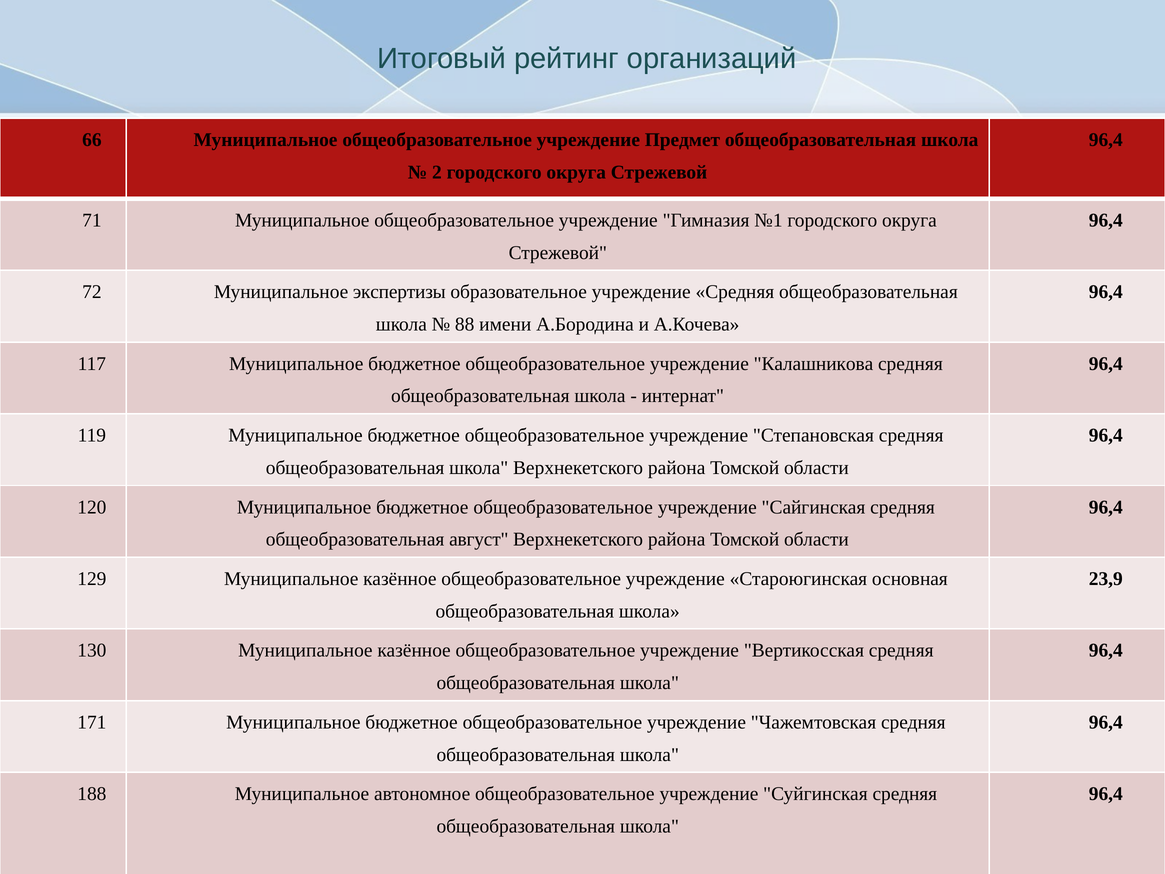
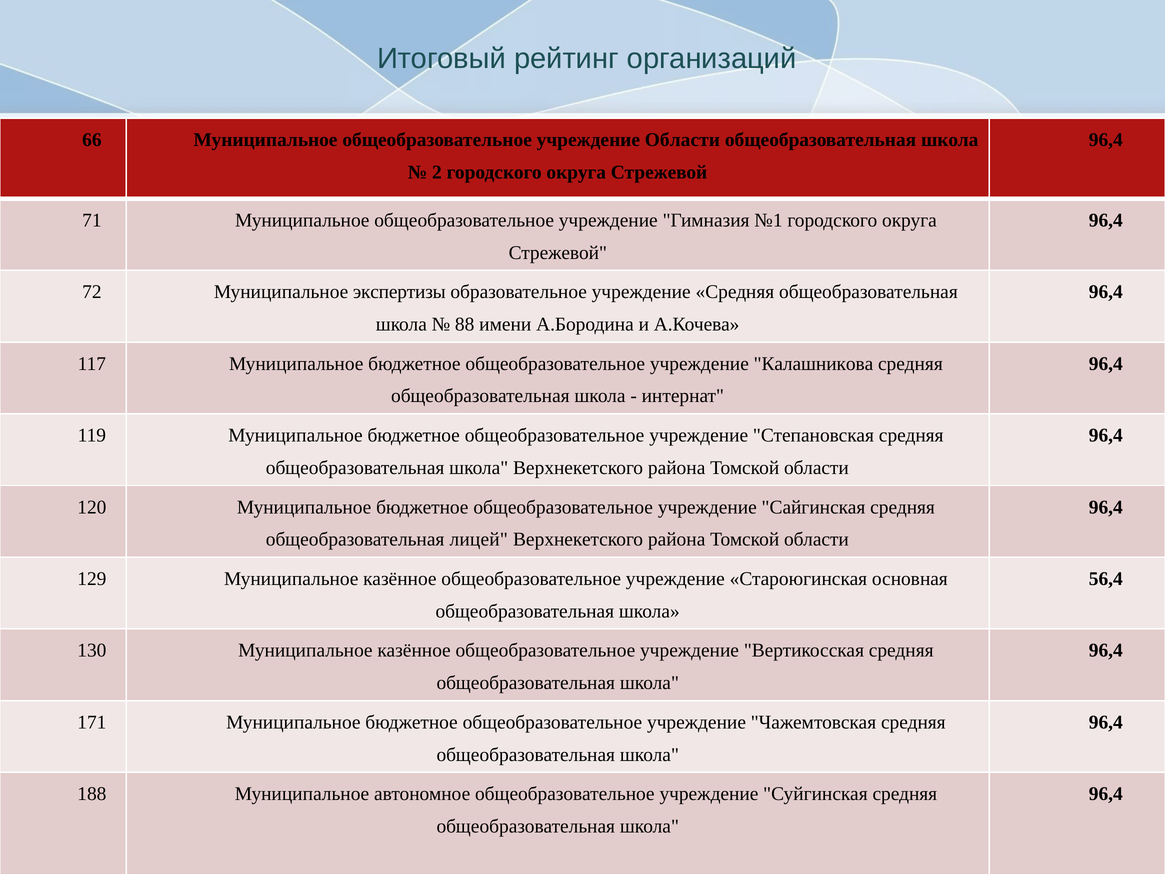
учреждение Предмет: Предмет -> Области
август: август -> лицей
23,9: 23,9 -> 56,4
